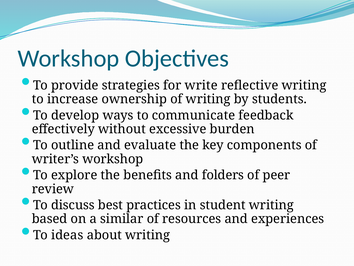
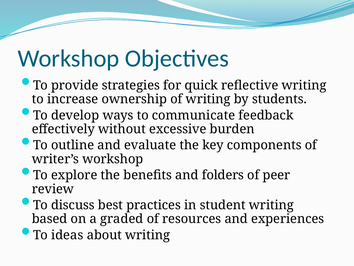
write: write -> quick
similar: similar -> graded
